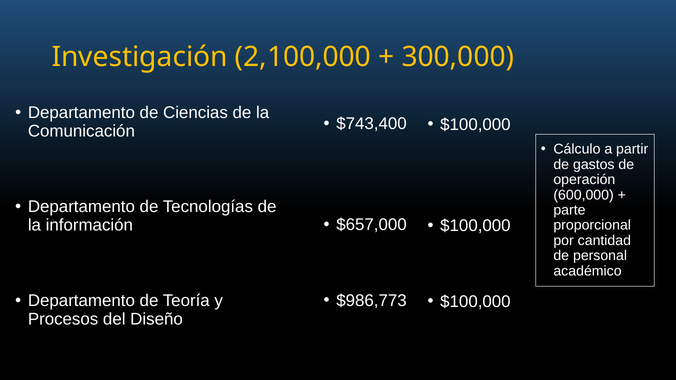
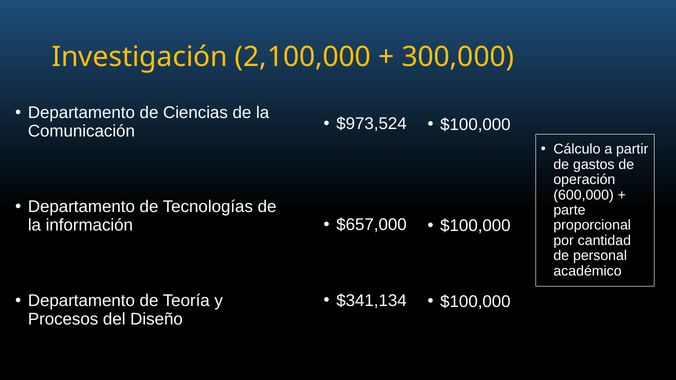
$743,400: $743,400 -> $973,524
$986,773: $986,773 -> $341,134
